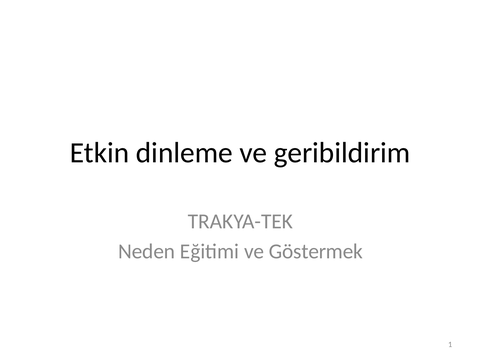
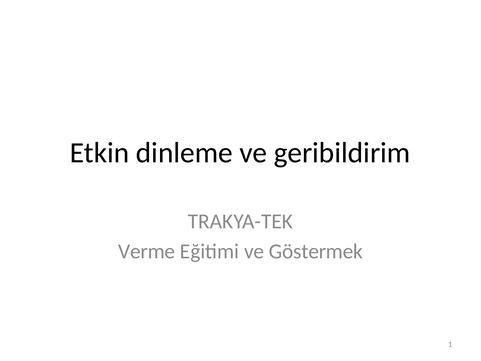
Neden: Neden -> Verme
